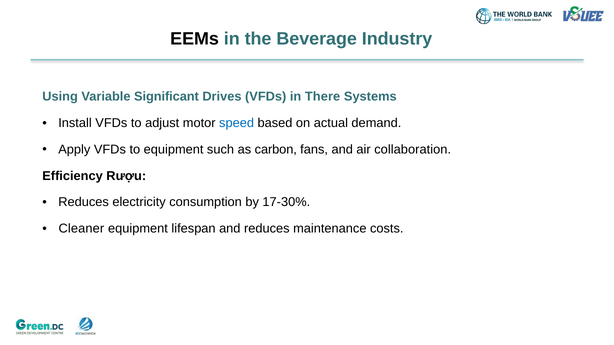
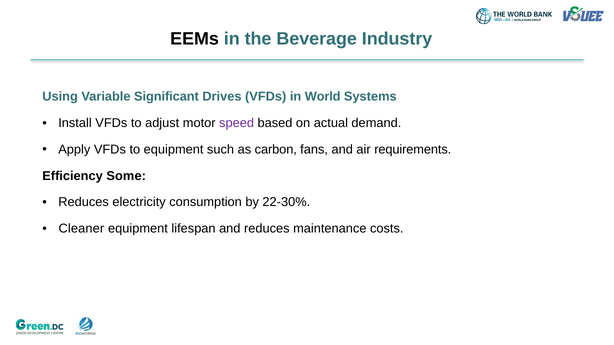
There: There -> World
speed colour: blue -> purple
collaboration: collaboration -> requirements
Rượu: Rượu -> Some
17-30%: 17-30% -> 22-30%
